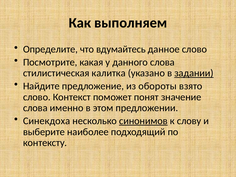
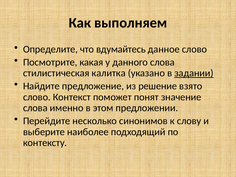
обороты: обороты -> решение
Синекдоха: Синекдоха -> Перейдите
синонимов underline: present -> none
